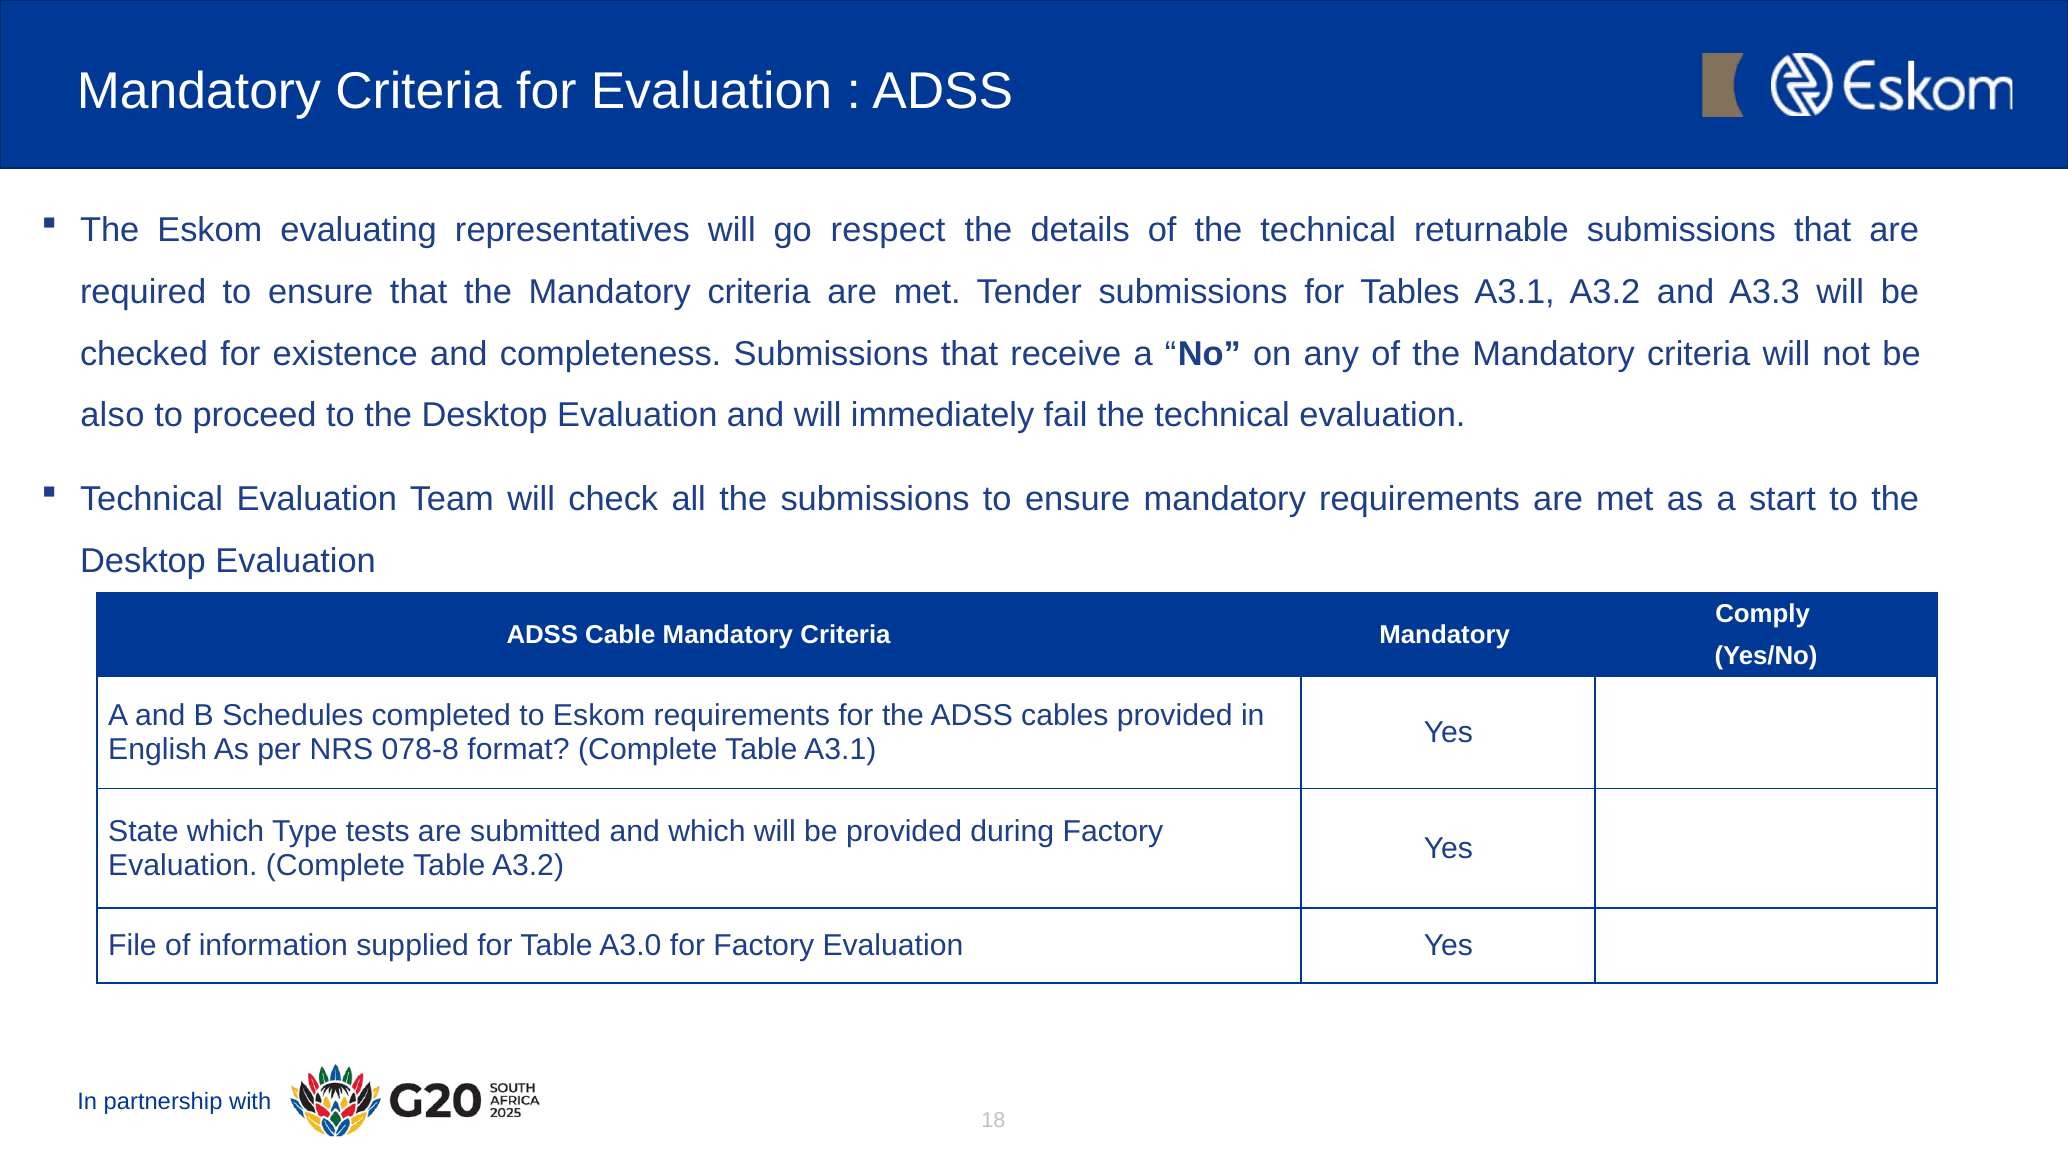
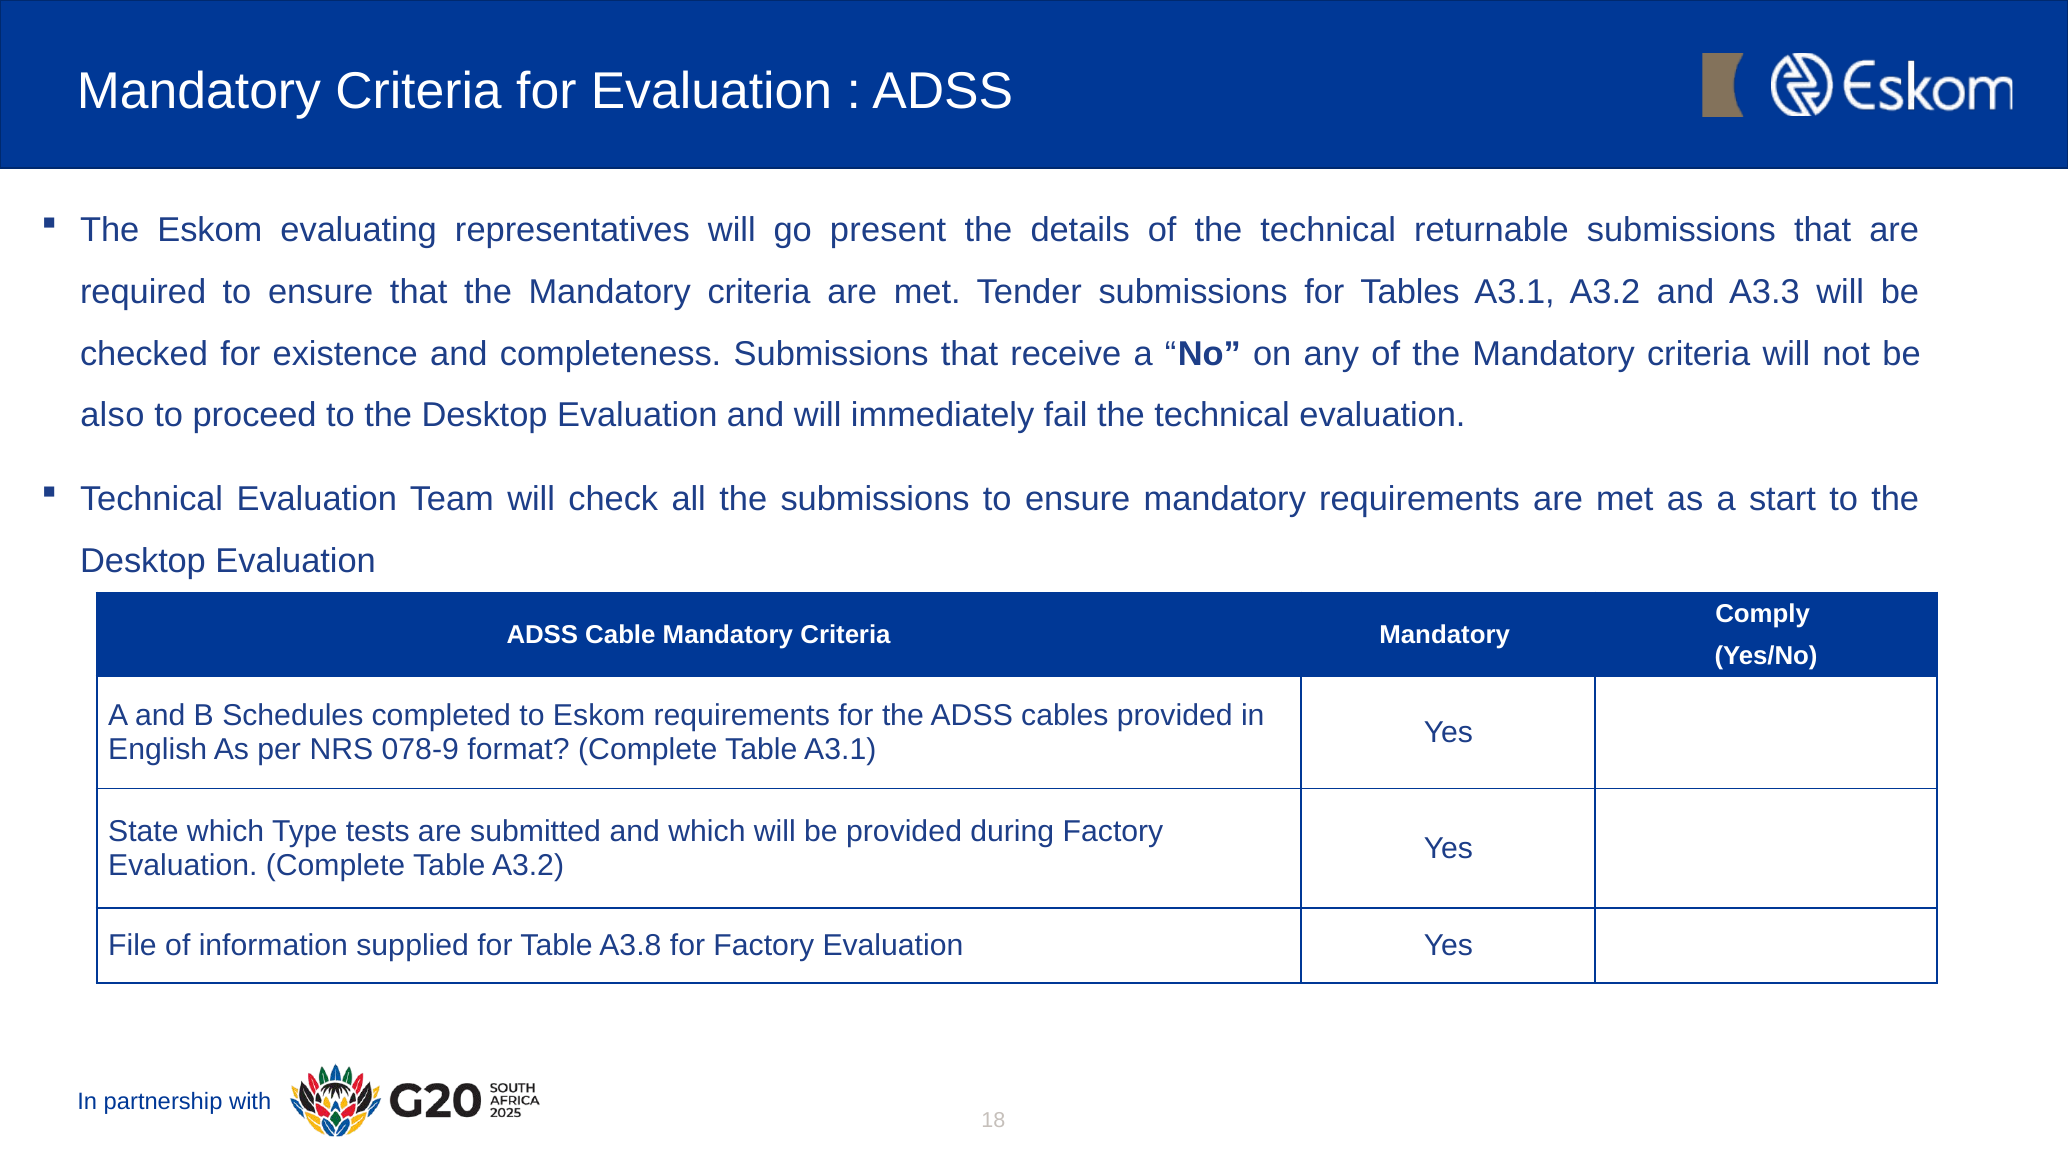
respect: respect -> present
078-8: 078-8 -> 078-9
A3.0: A3.0 -> A3.8
